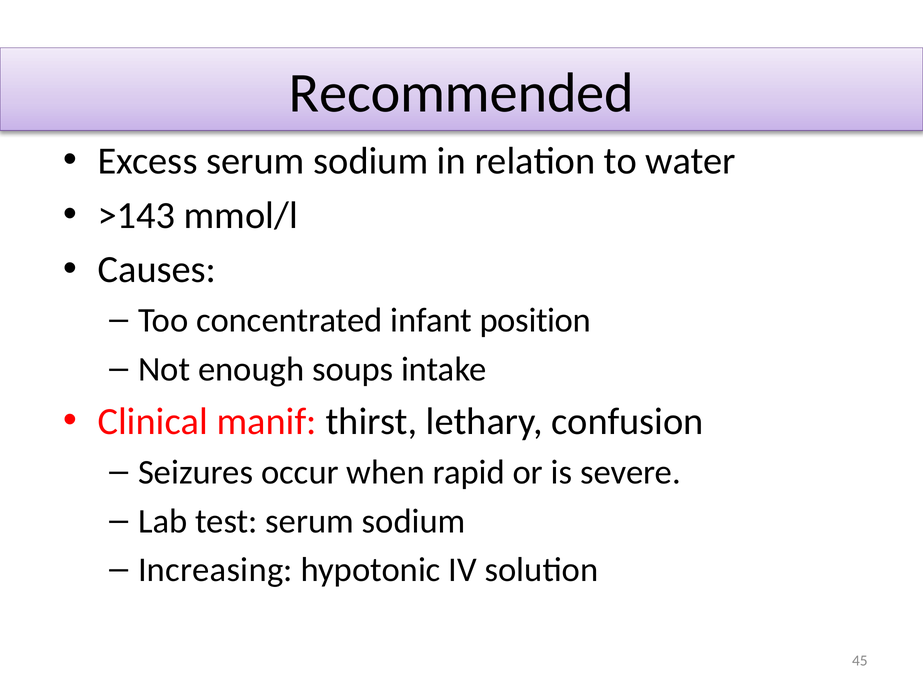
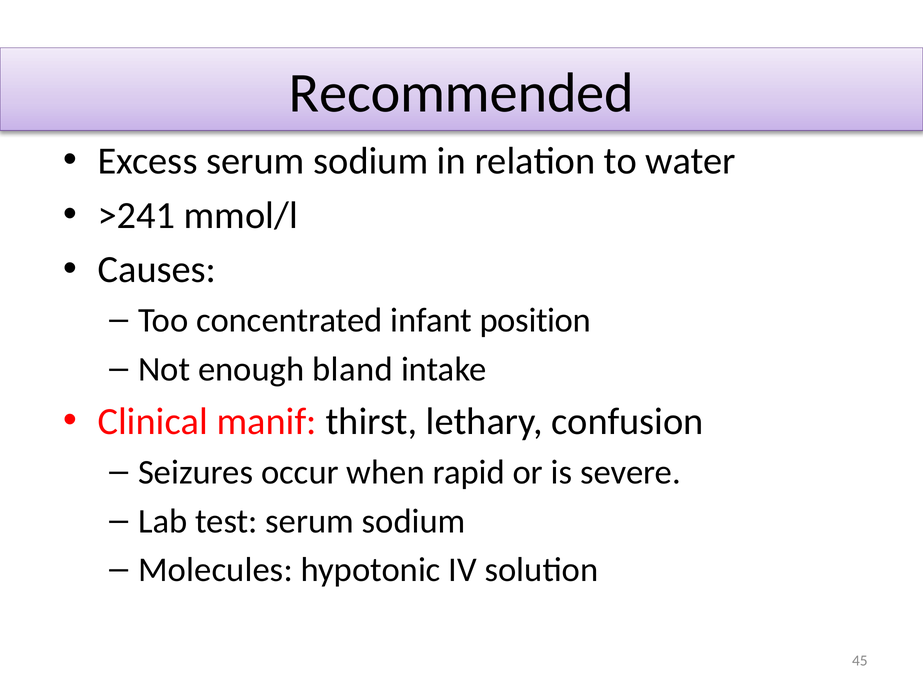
>143: >143 -> >241
soups: soups -> bland
Increasing: Increasing -> Molecules
